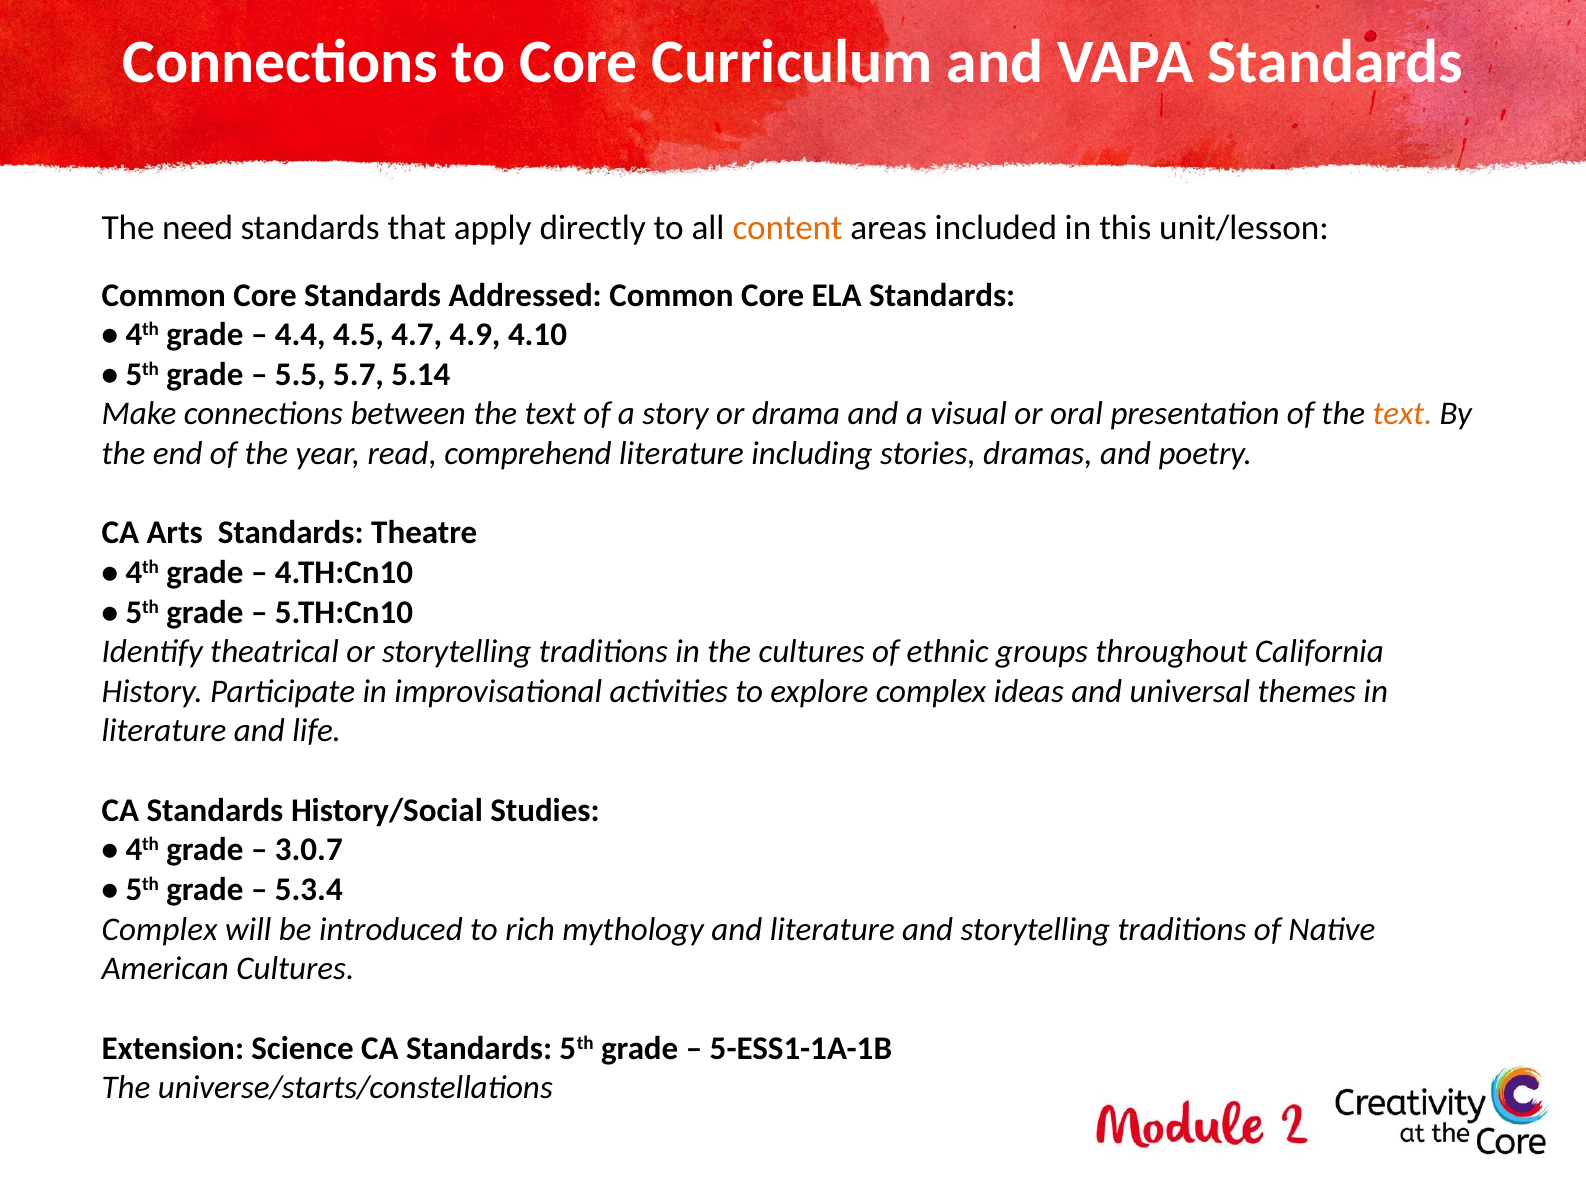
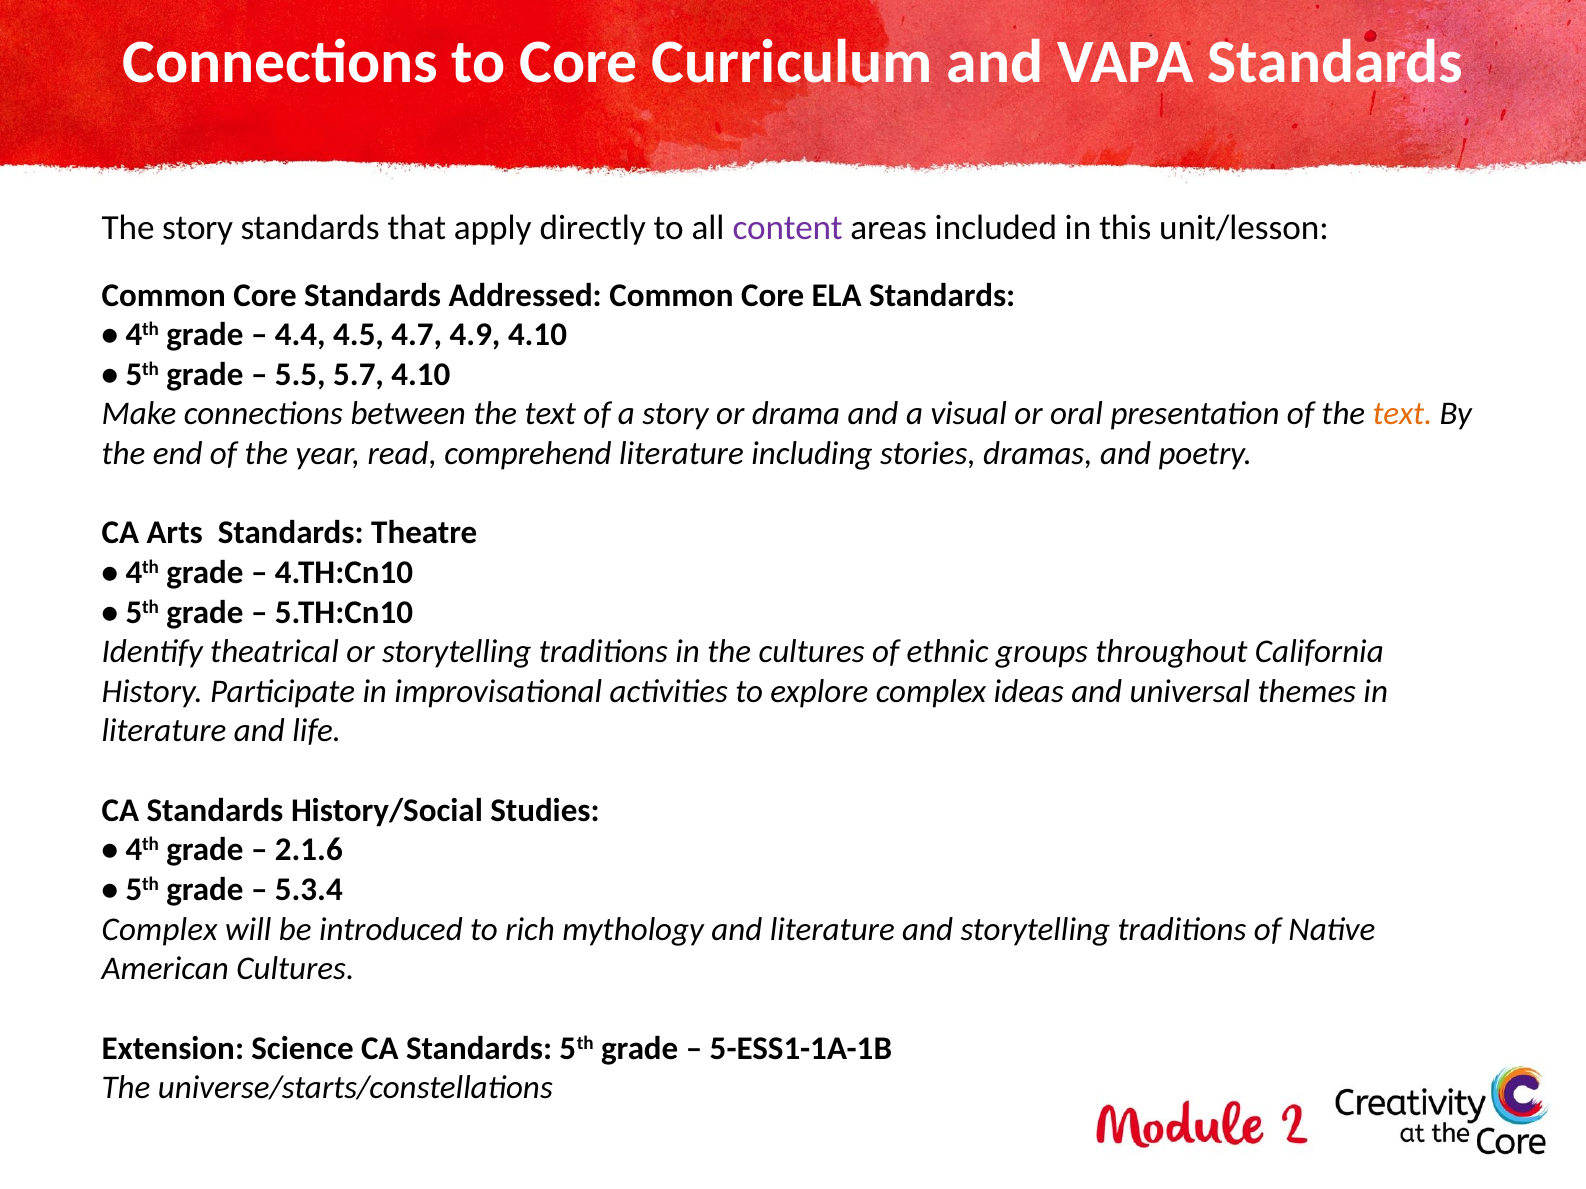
The need: need -> story
content colour: orange -> purple
5.7 5.14: 5.14 -> 4.10
3.0.7: 3.0.7 -> 2.1.6
